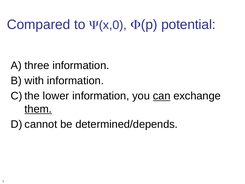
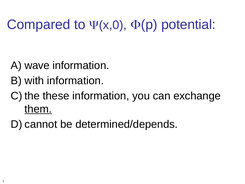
three: three -> wave
lower: lower -> these
can underline: present -> none
